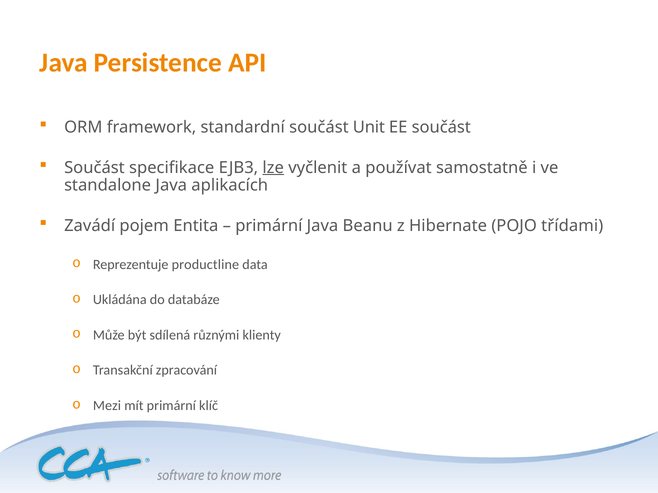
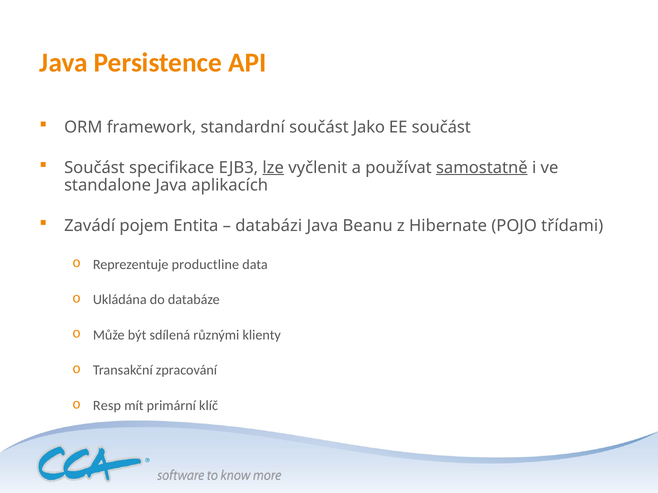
Unit: Unit -> Jako
samostatně underline: none -> present
primární at (269, 226): primární -> databázi
Mezi: Mezi -> Resp
